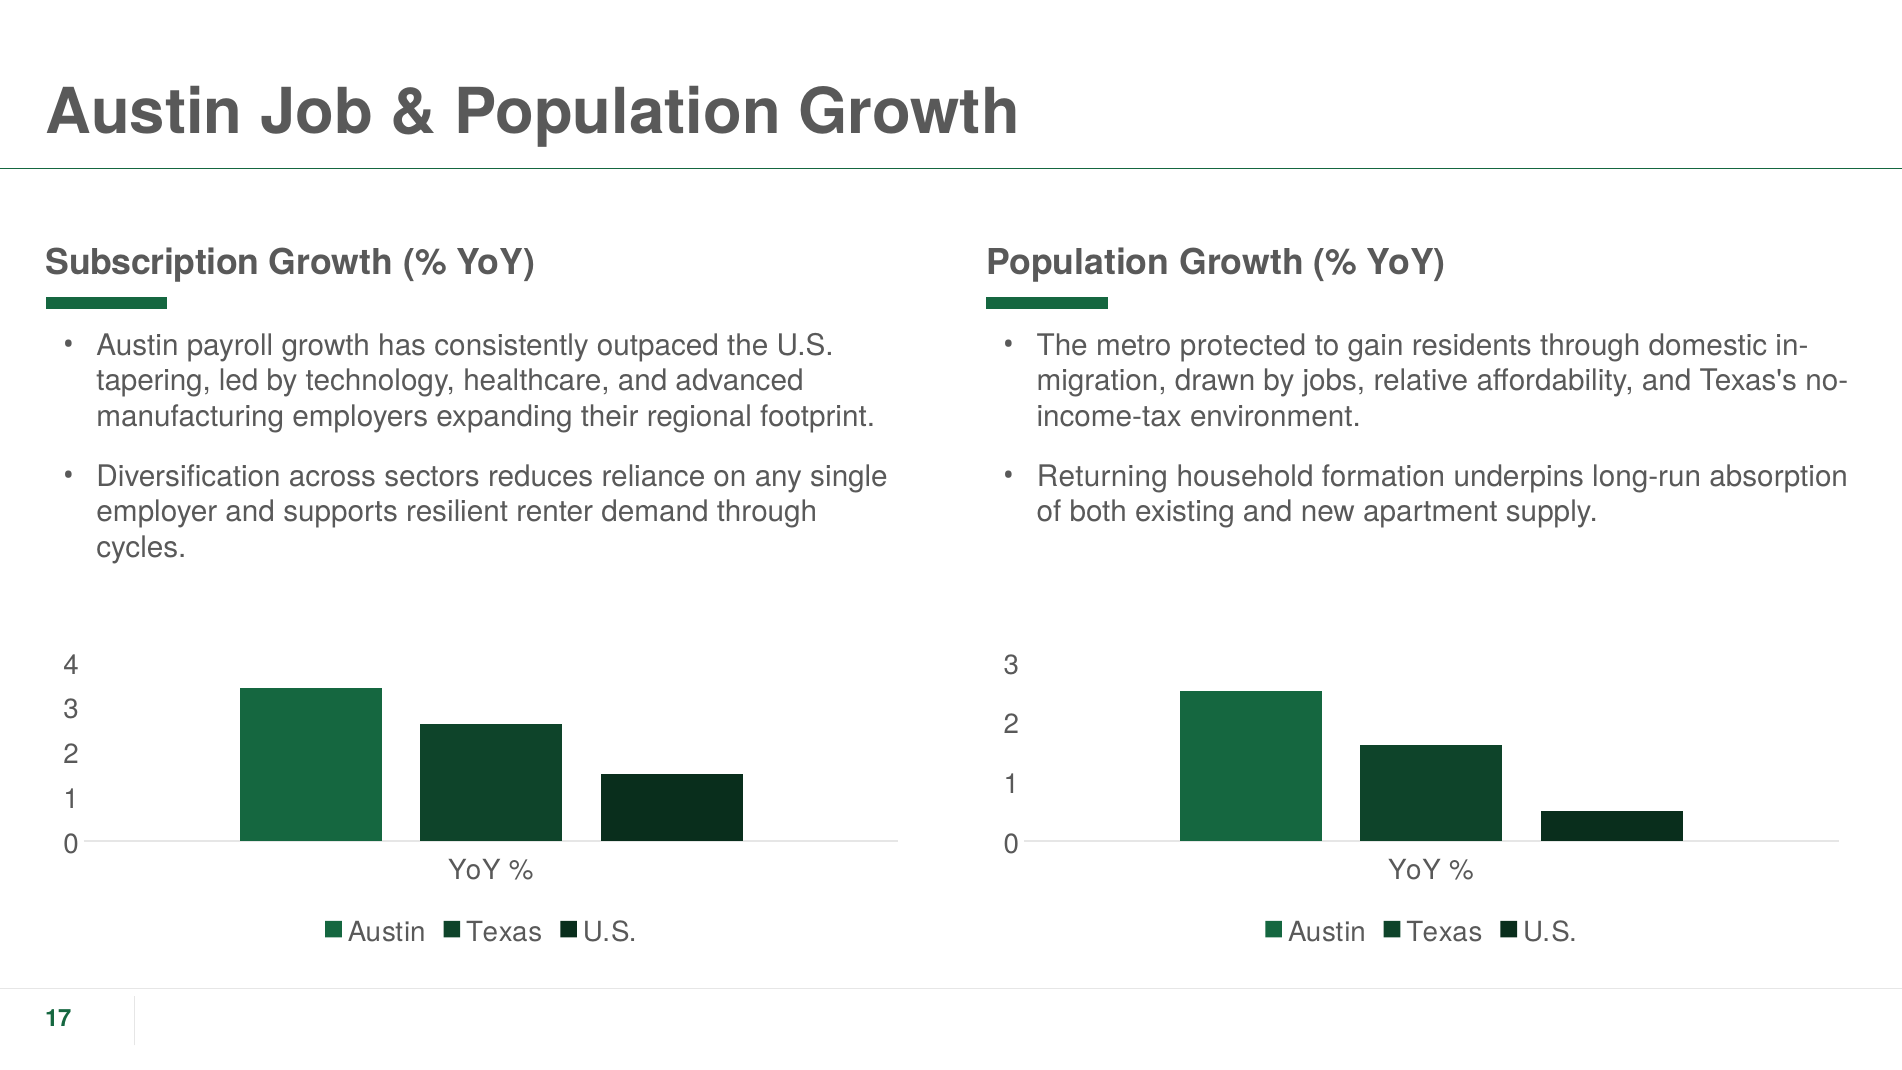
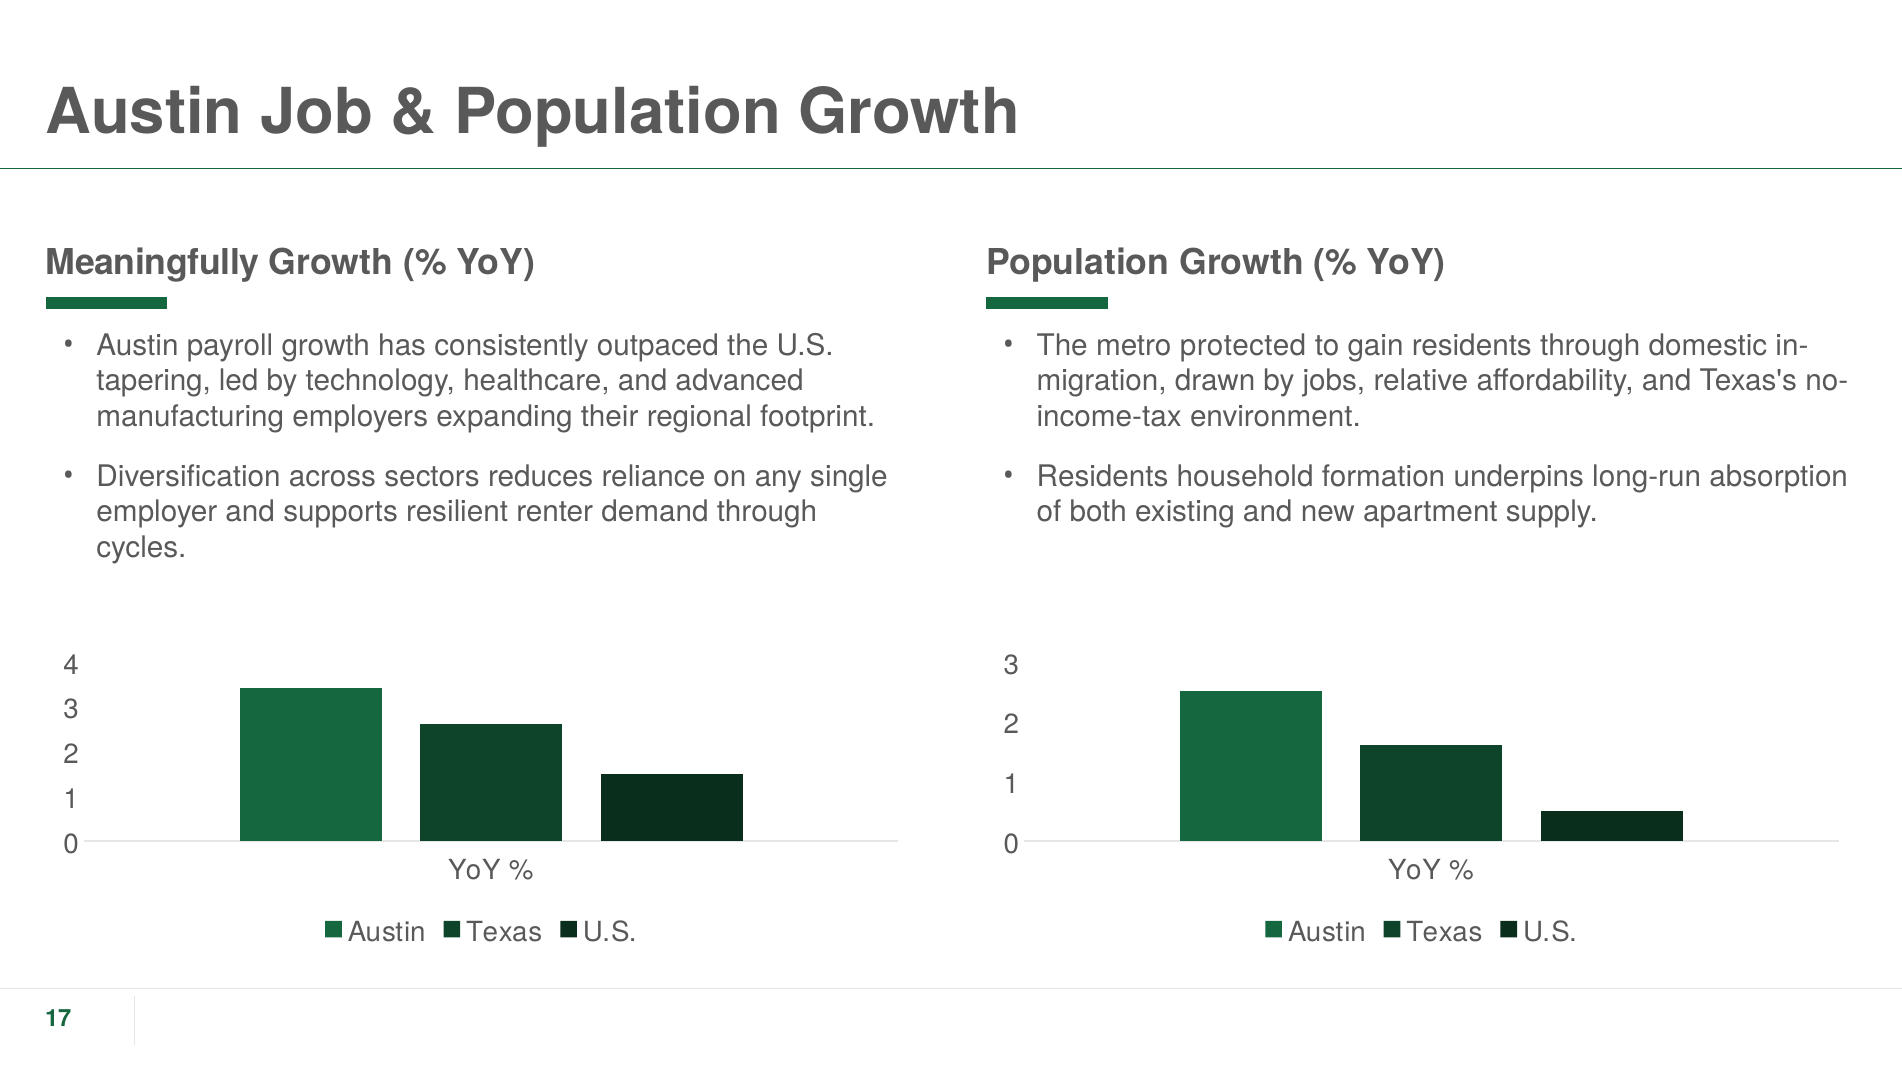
Subscription: Subscription -> Meaningfully
Returning at (1102, 476): Returning -> Residents
